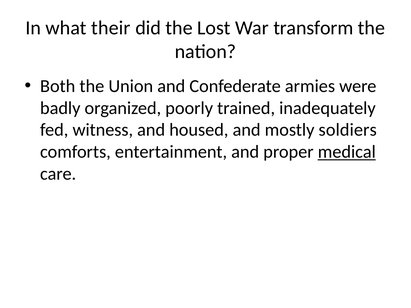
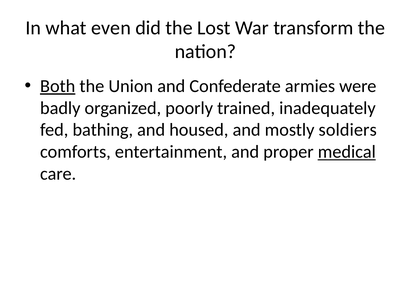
their: their -> even
Both underline: none -> present
witness: witness -> bathing
